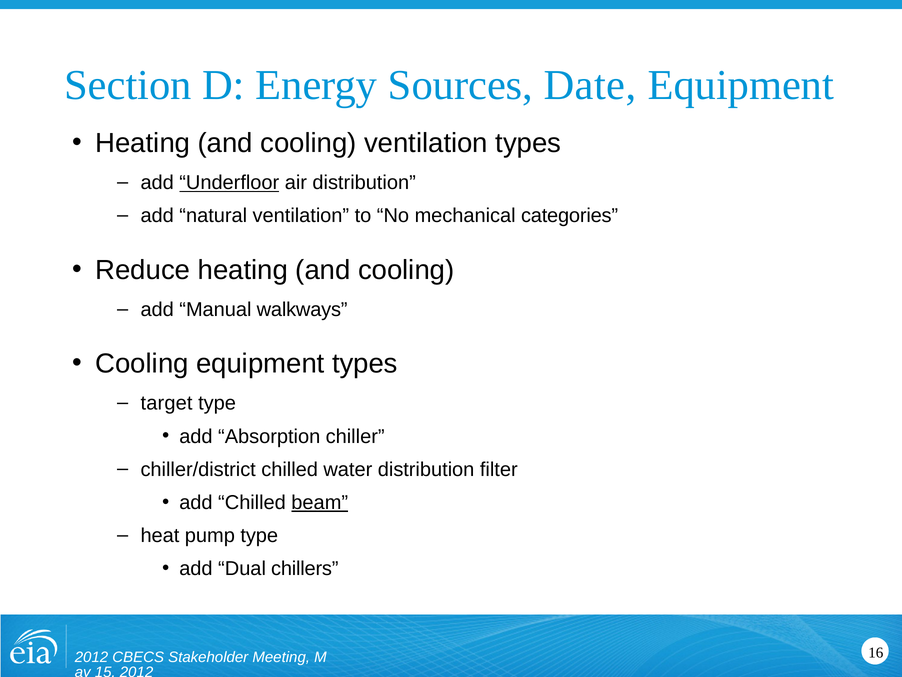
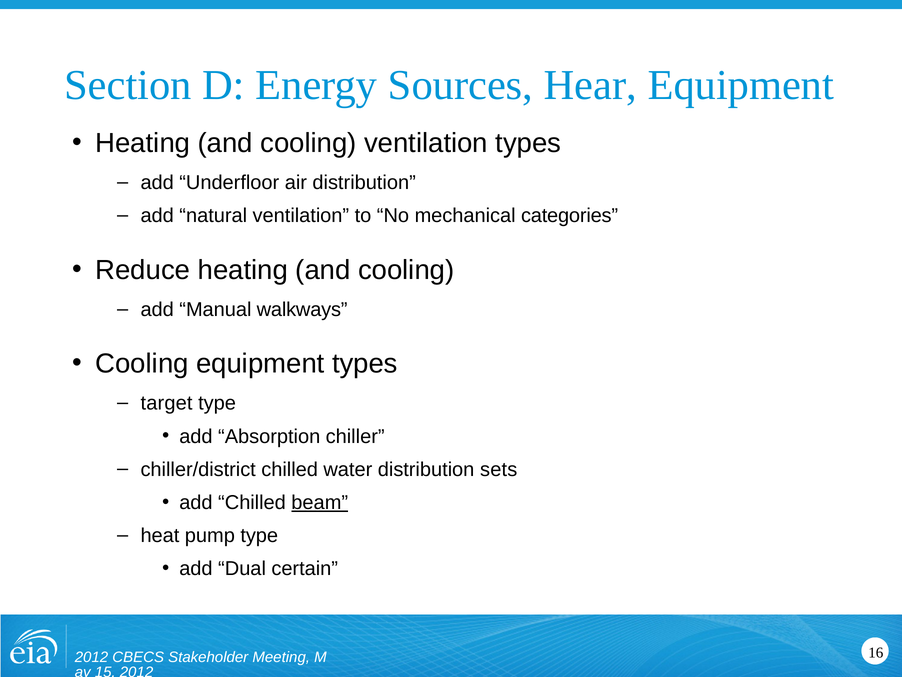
Date: Date -> Hear
Underfloor underline: present -> none
filter: filter -> sets
chillers: chillers -> certain
